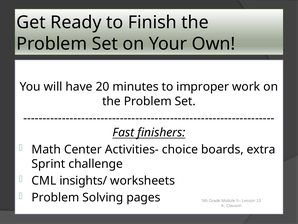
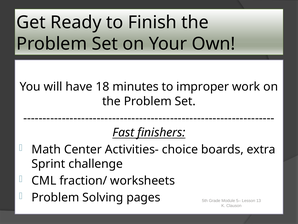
20: 20 -> 18
insights/: insights/ -> fraction/
